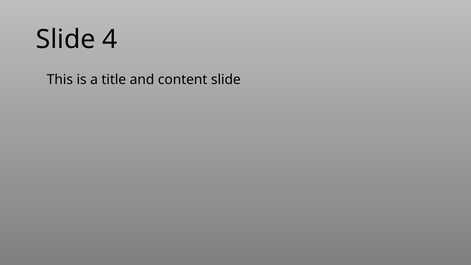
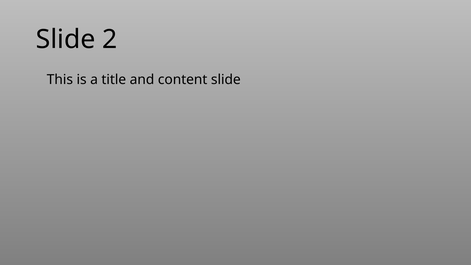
4: 4 -> 2
